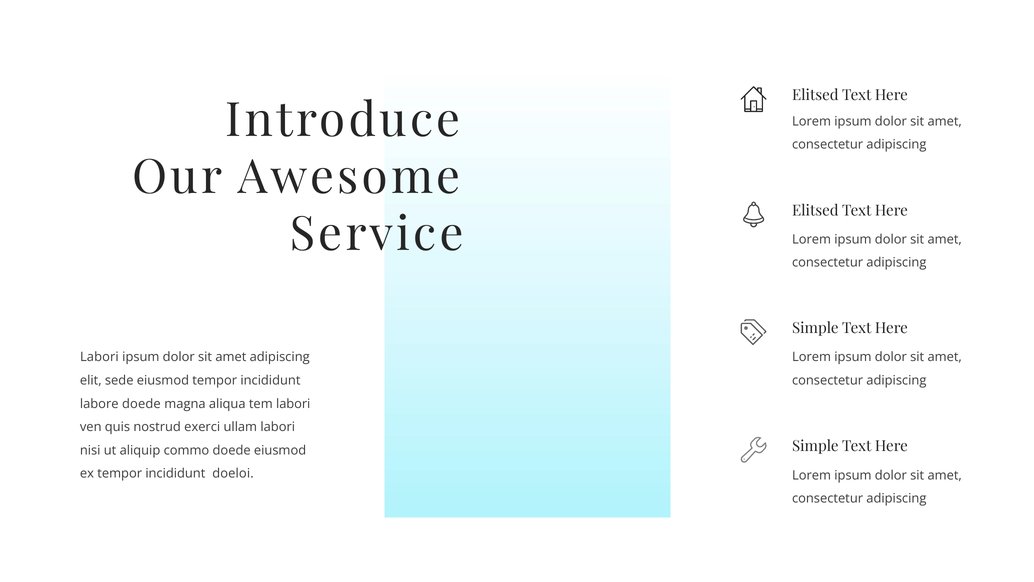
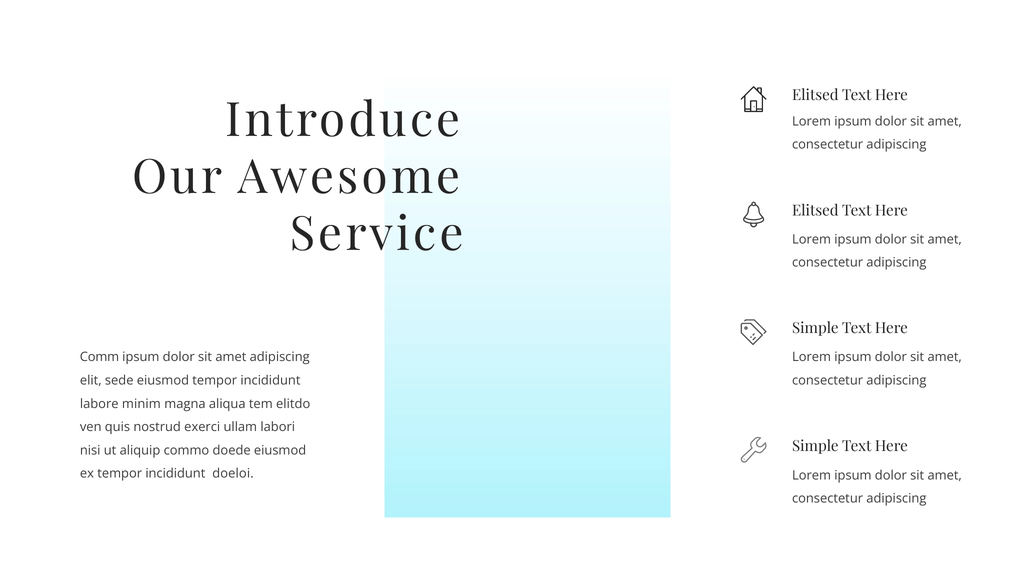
Labori at (99, 357): Labori -> Comm
labore doede: doede -> minim
tem labori: labori -> elitdo
